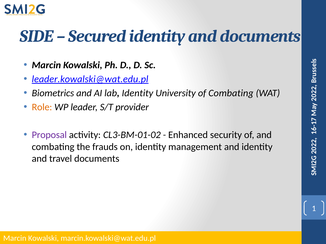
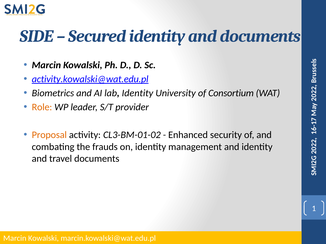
leader.kowalski@wat.edu.pl: leader.kowalski@wat.edu.pl -> activity.kowalski@wat.edu.pl
of Combating: Combating -> Consortium
Proposal colour: purple -> orange
